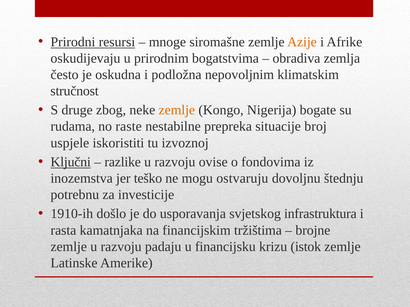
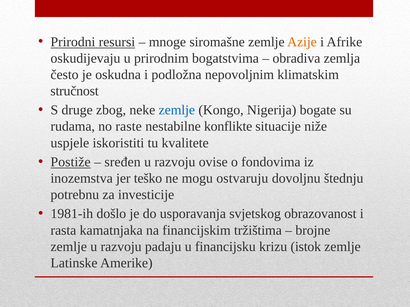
zemlje at (177, 110) colour: orange -> blue
prepreka: prepreka -> konflikte
broj: broj -> niže
izvoznoj: izvoznoj -> kvalitete
Ključni: Ključni -> Postiže
razlike: razlike -> sređen
1910-ih: 1910-ih -> 1981-ih
infrastruktura: infrastruktura -> obrazovanost
